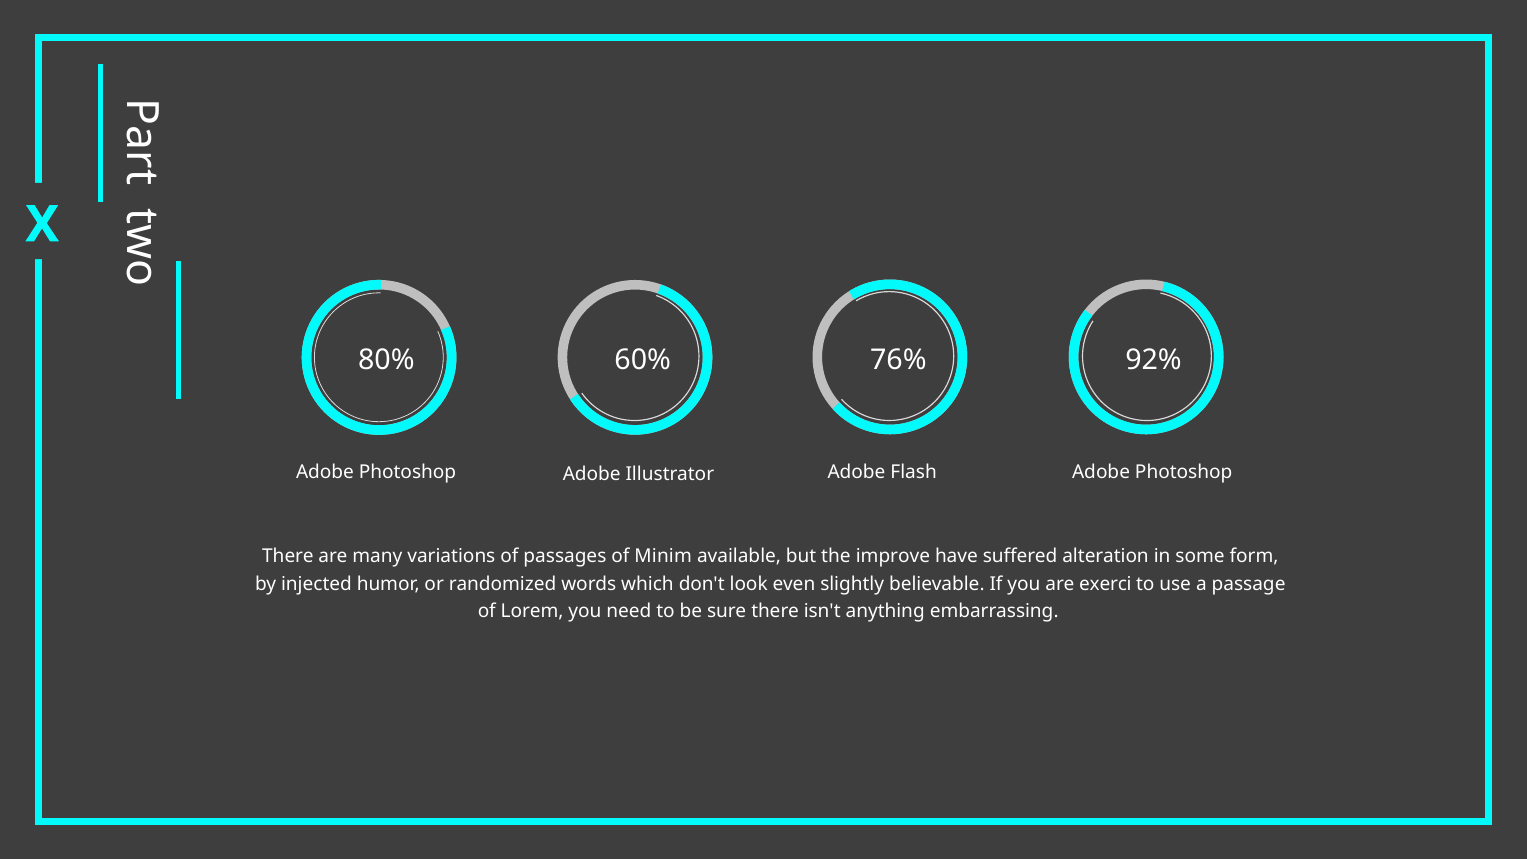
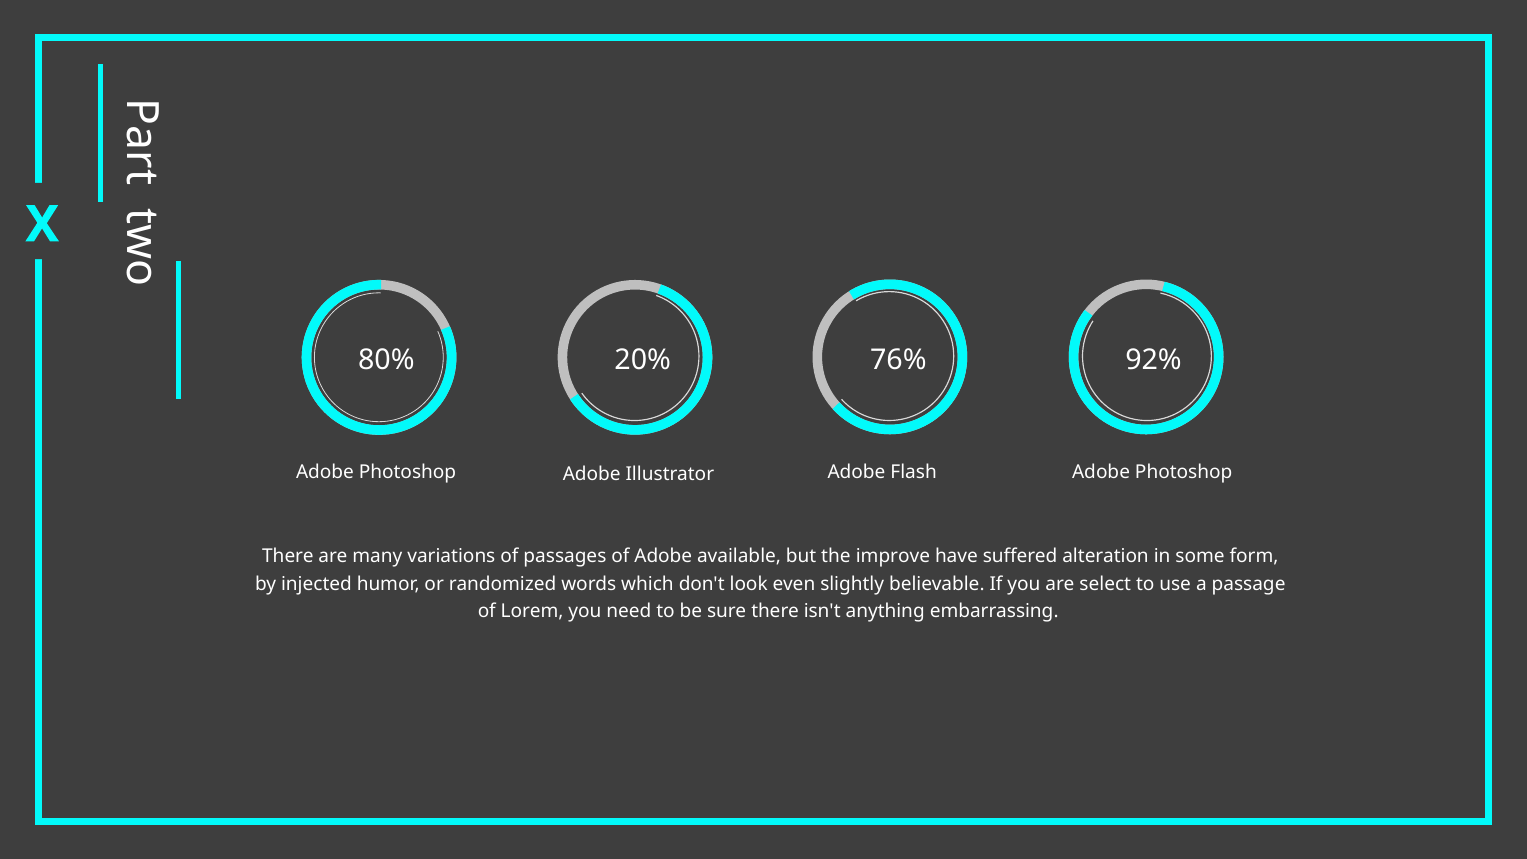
60%: 60% -> 20%
of Minim: Minim -> Adobe
exerci: exerci -> select
